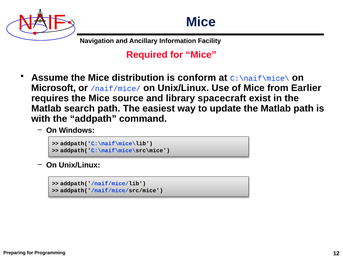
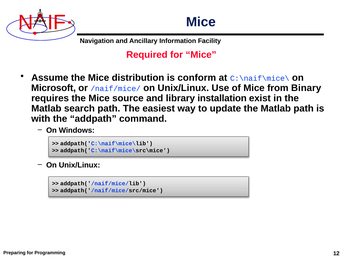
Earlier: Earlier -> Binary
spacecraft: spacecraft -> installation
